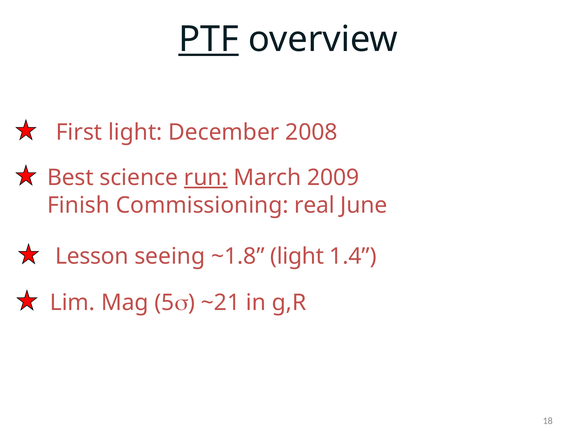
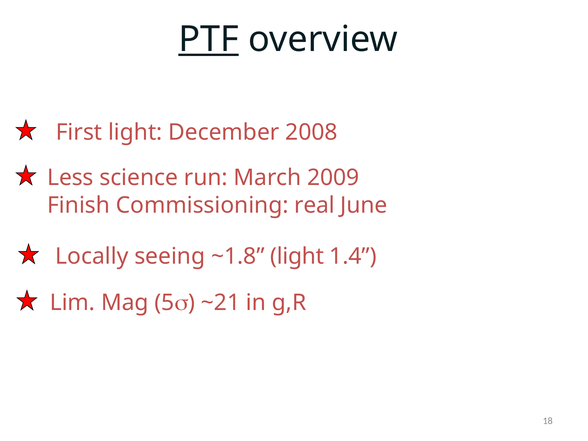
Best: Best -> Less
run underline: present -> none
Lesson: Lesson -> Locally
